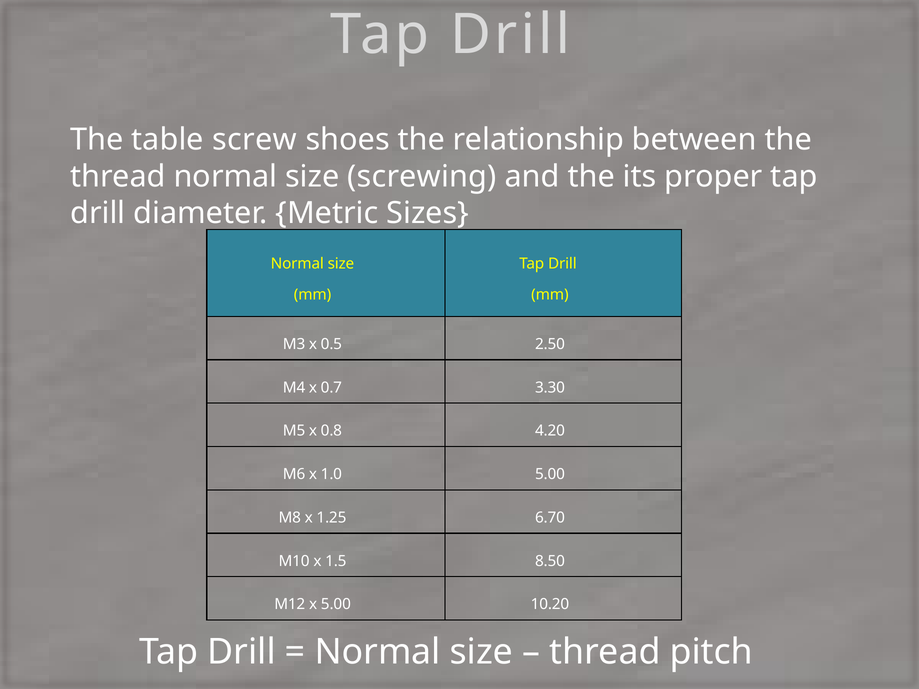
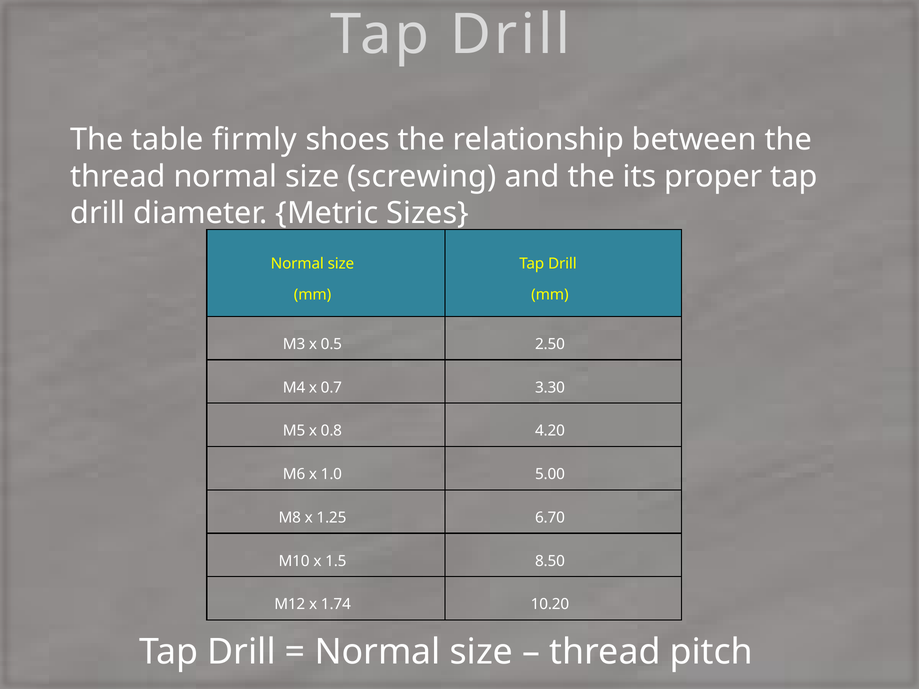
screw: screw -> firmly
x 5.00: 5.00 -> 1.74
